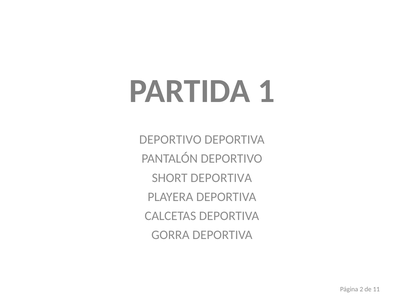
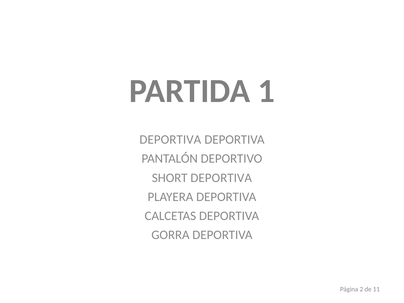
DEPORTIVO at (170, 140): DEPORTIVO -> DEPORTIVA
